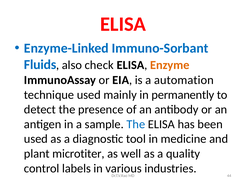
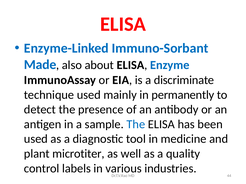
Fluids: Fluids -> Made
check: check -> about
Enzyme colour: orange -> blue
automation: automation -> discriminate
